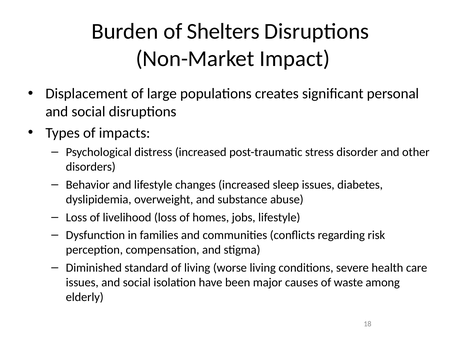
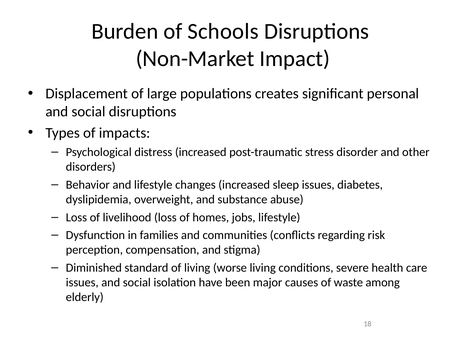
Shelters: Shelters -> Schools
